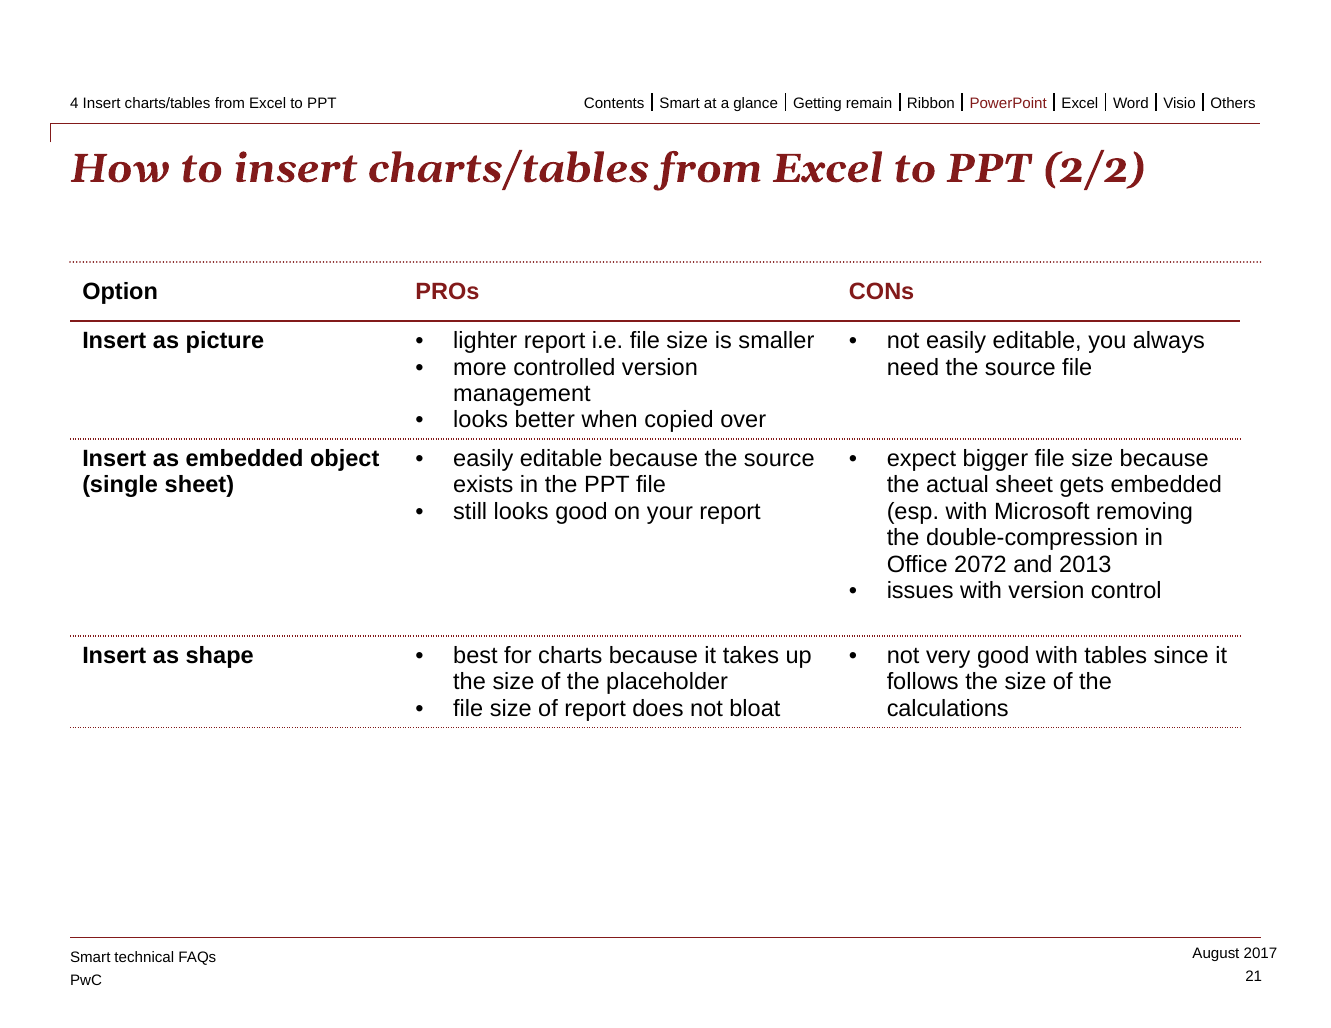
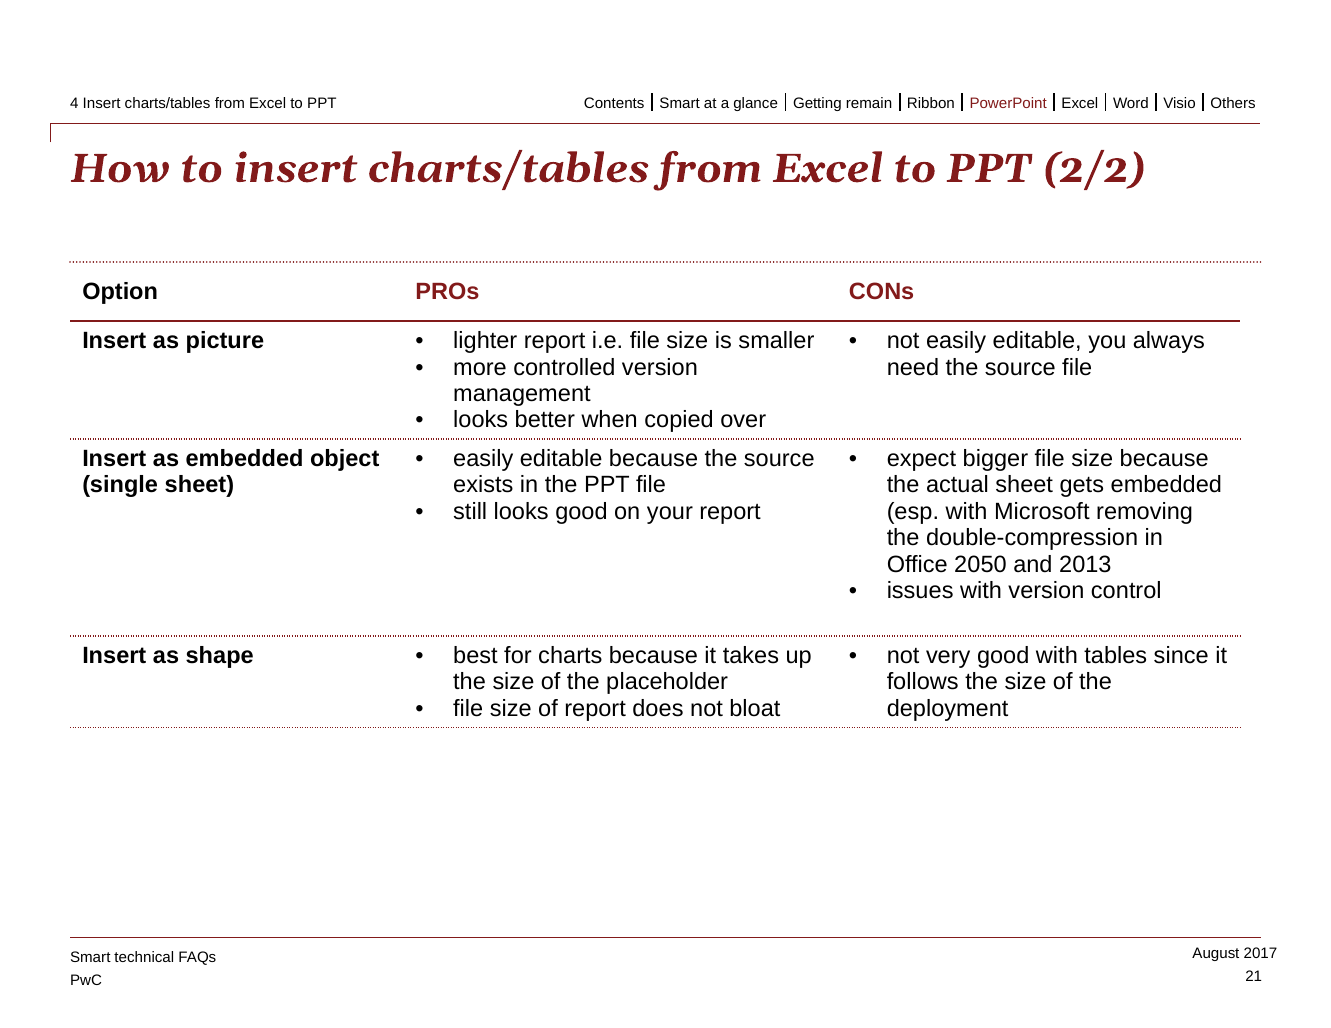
2072: 2072 -> 2050
calculations: calculations -> deployment
